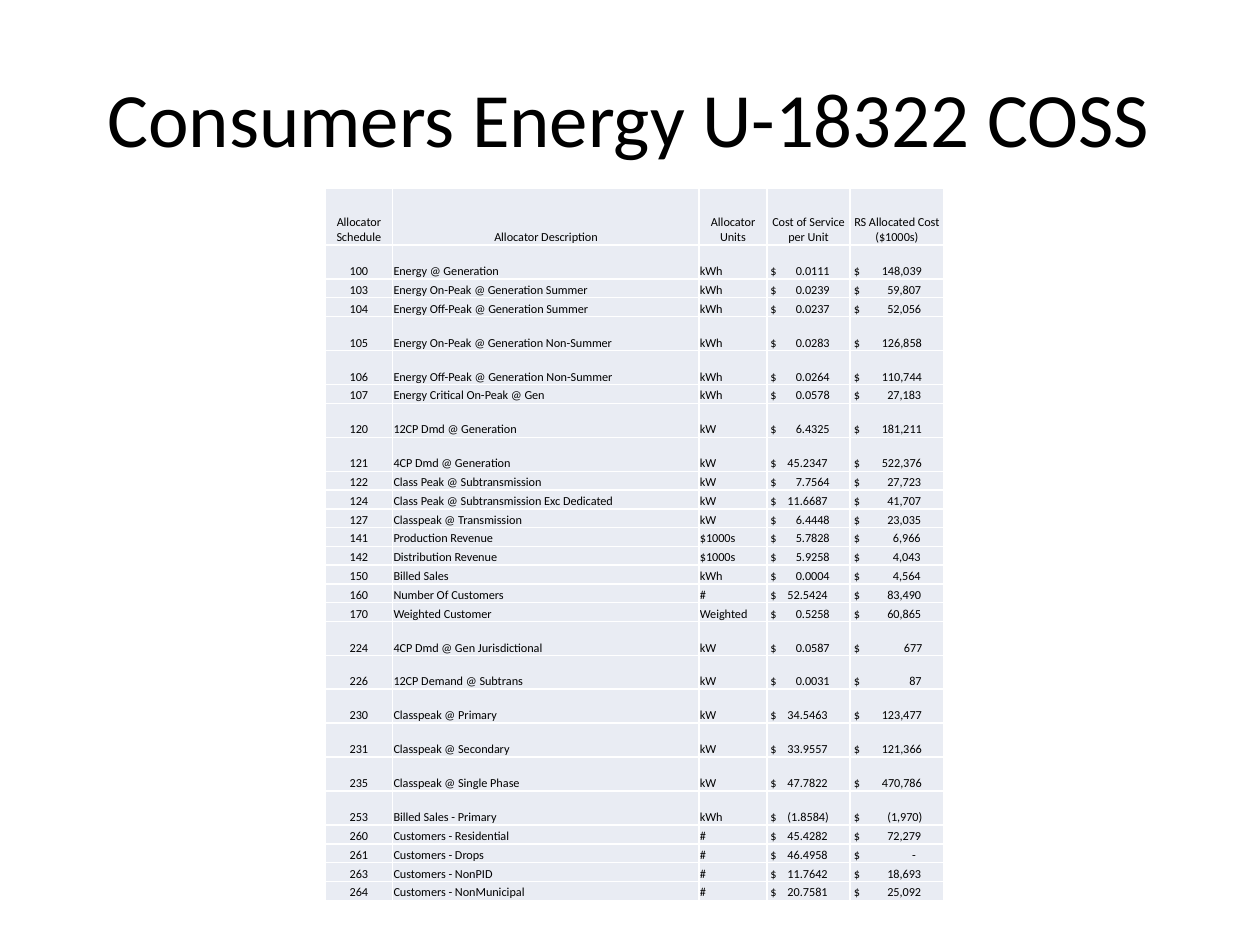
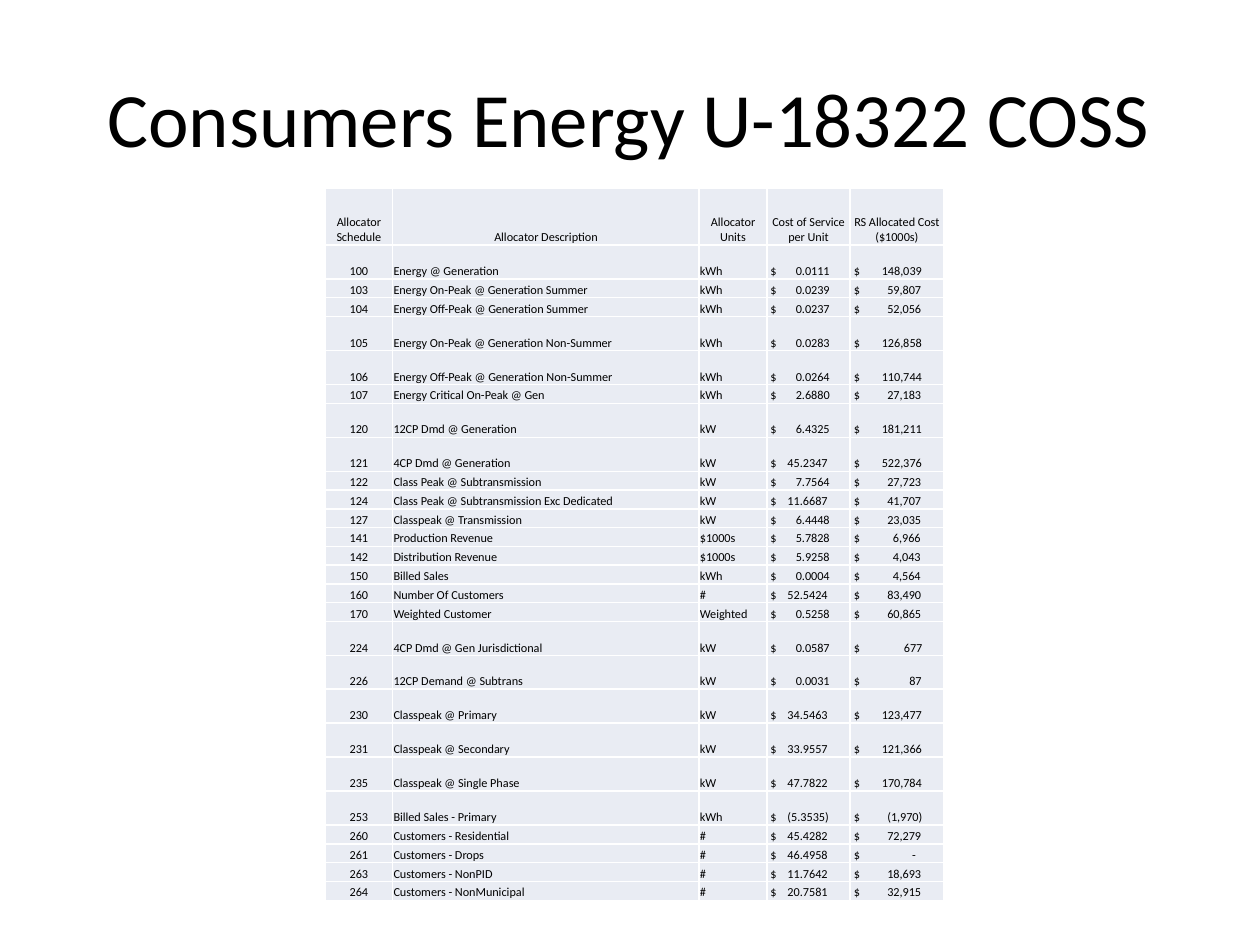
0.0578: 0.0578 -> 2.6880
470,786: 470,786 -> 170,784
1.8584: 1.8584 -> 5.3535
25,092: 25,092 -> 32,915
